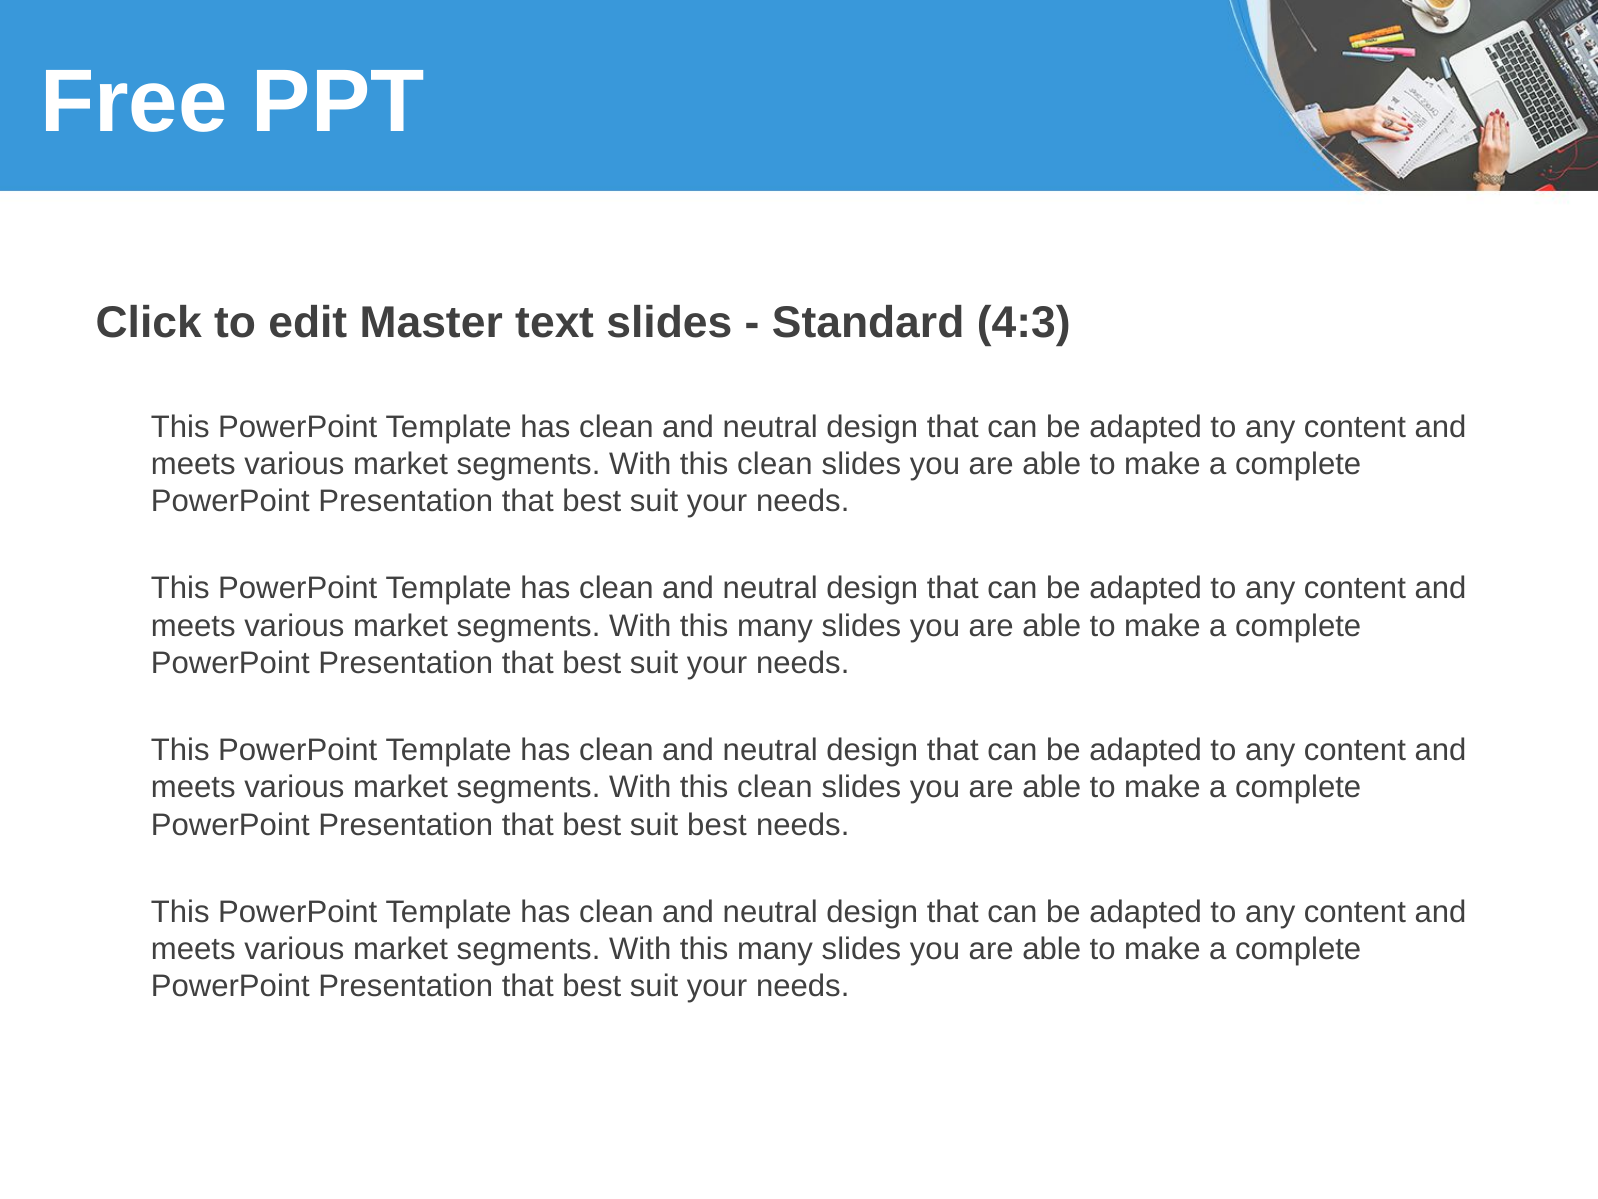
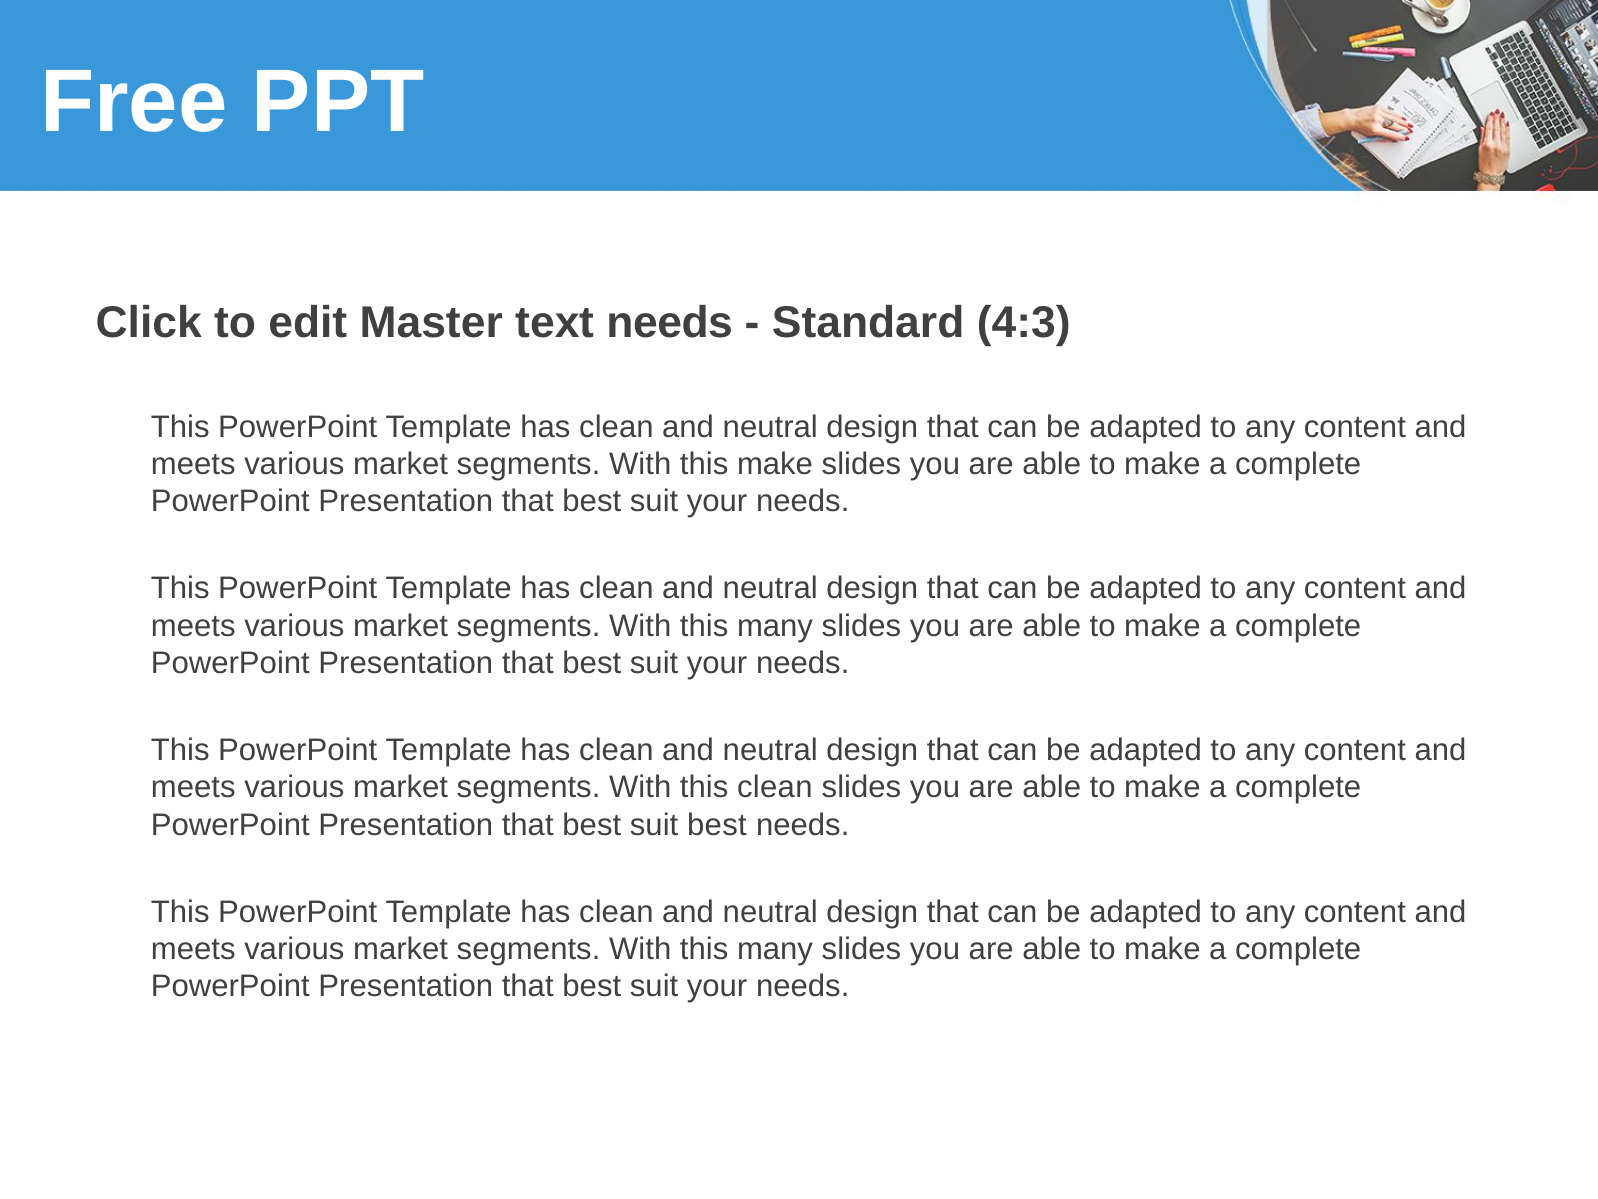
text slides: slides -> needs
clean at (775, 464): clean -> make
